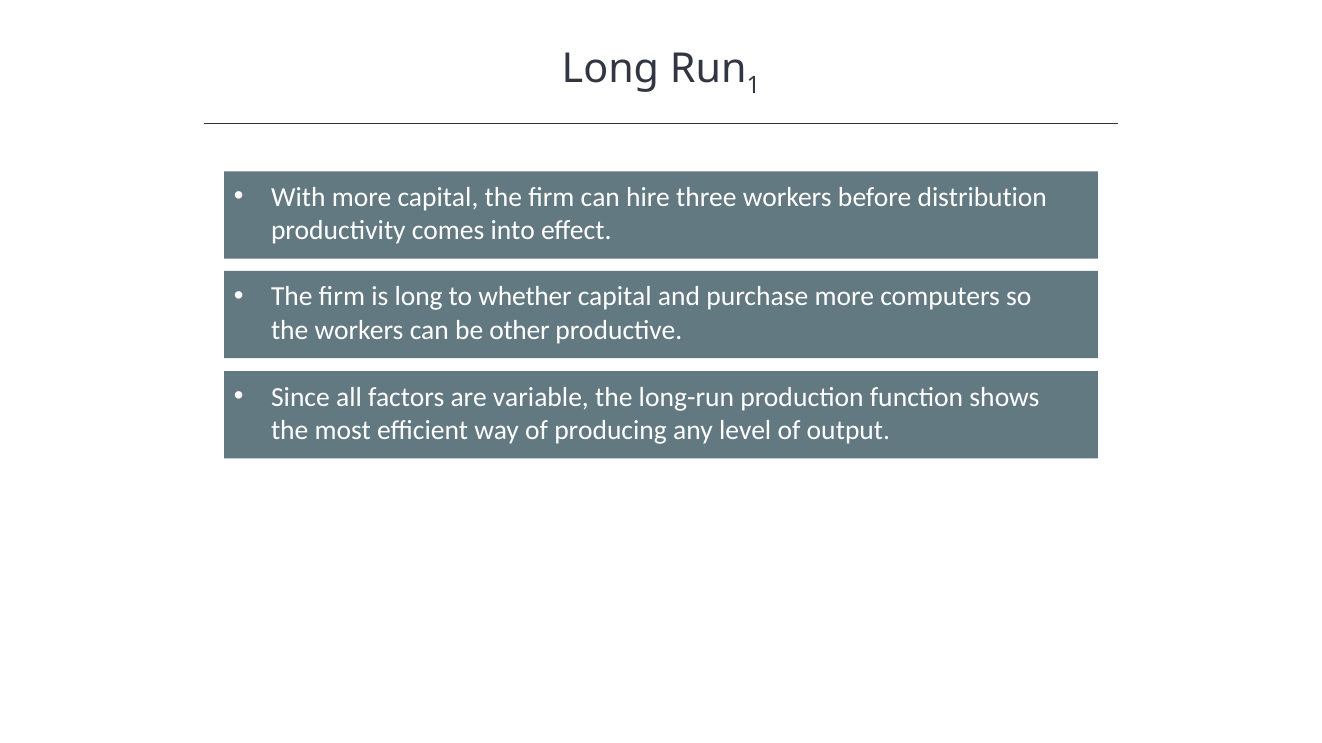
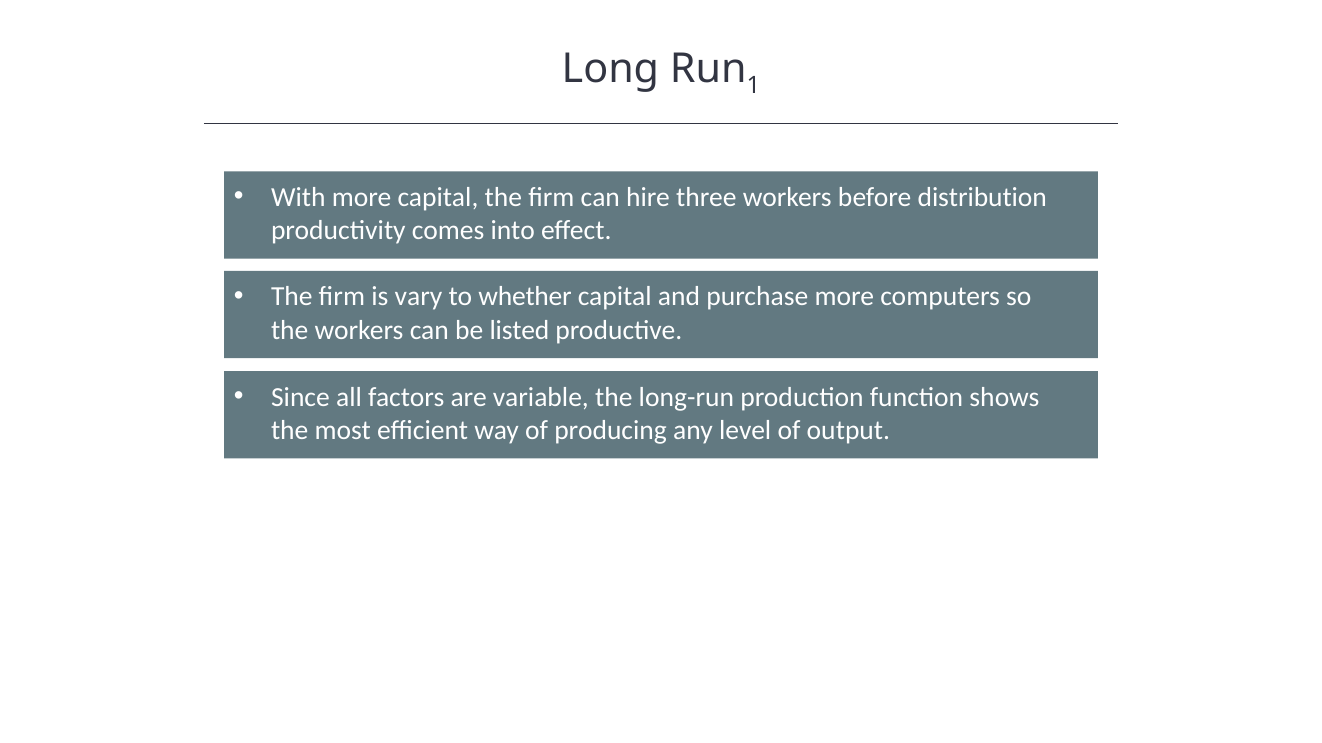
is long: long -> vary
other: other -> listed
